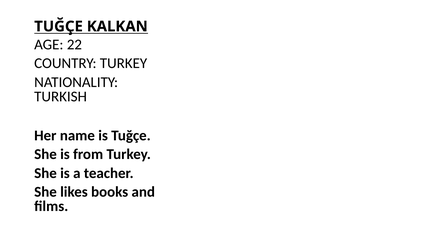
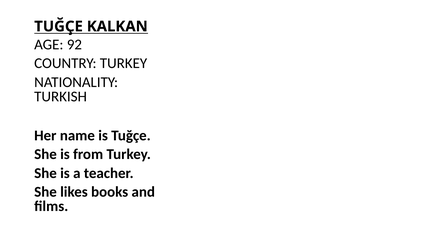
22: 22 -> 92
